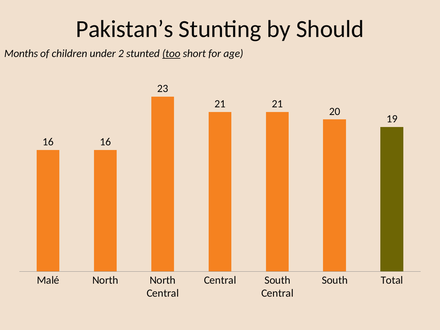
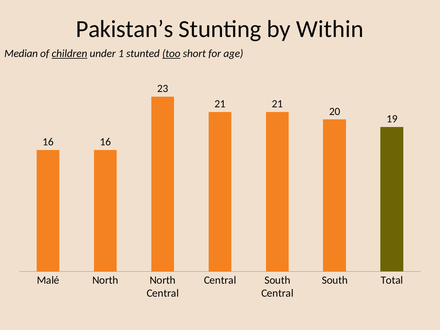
Should: Should -> Within
Months: Months -> Median
children underline: none -> present
2: 2 -> 1
